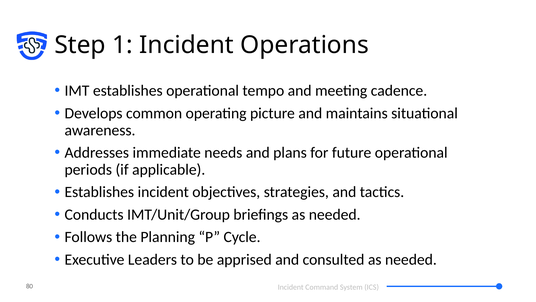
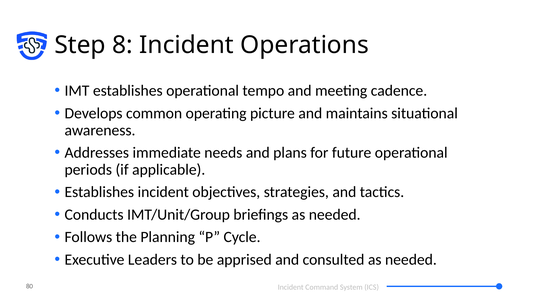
1: 1 -> 8
